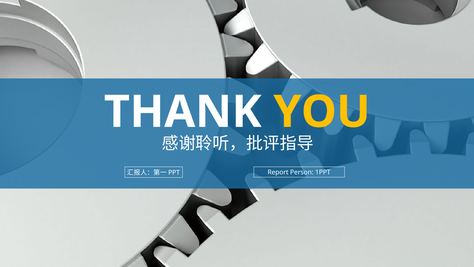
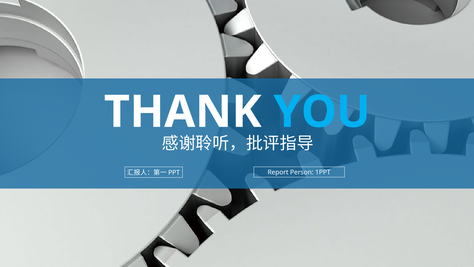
YOU colour: yellow -> light blue
